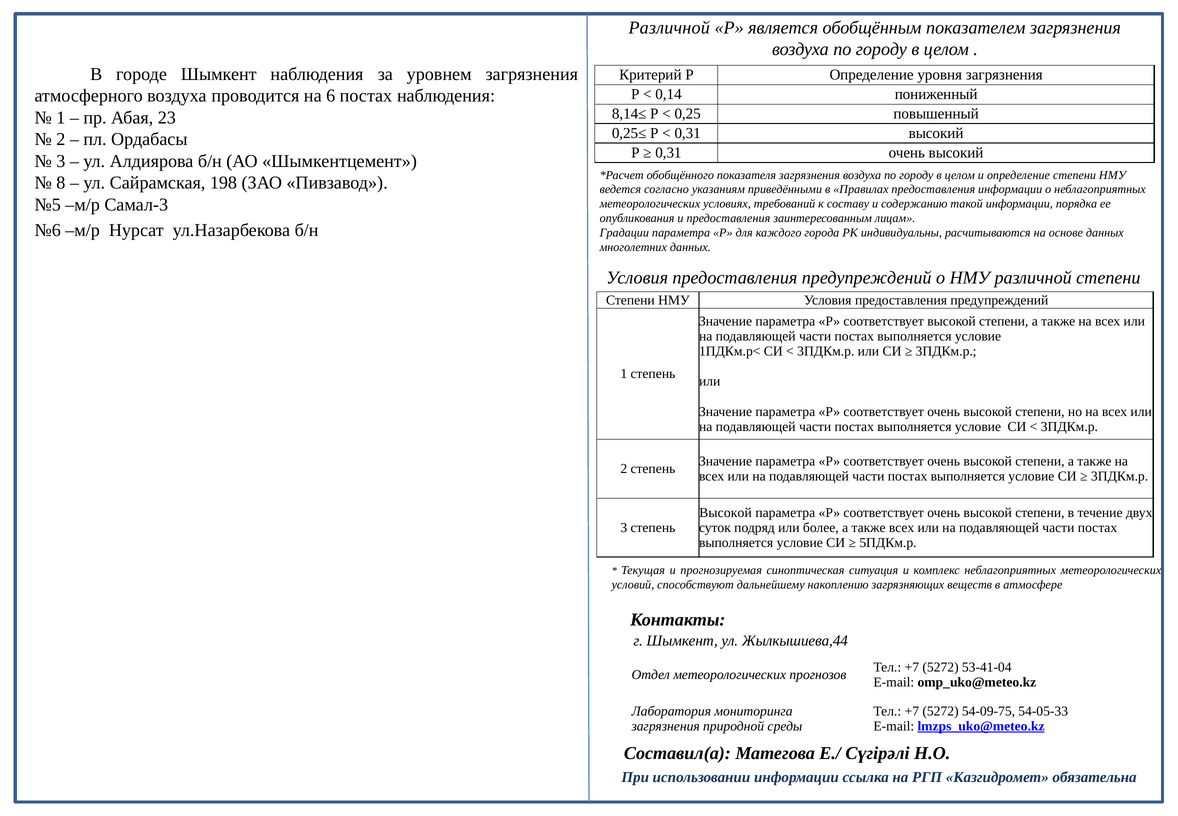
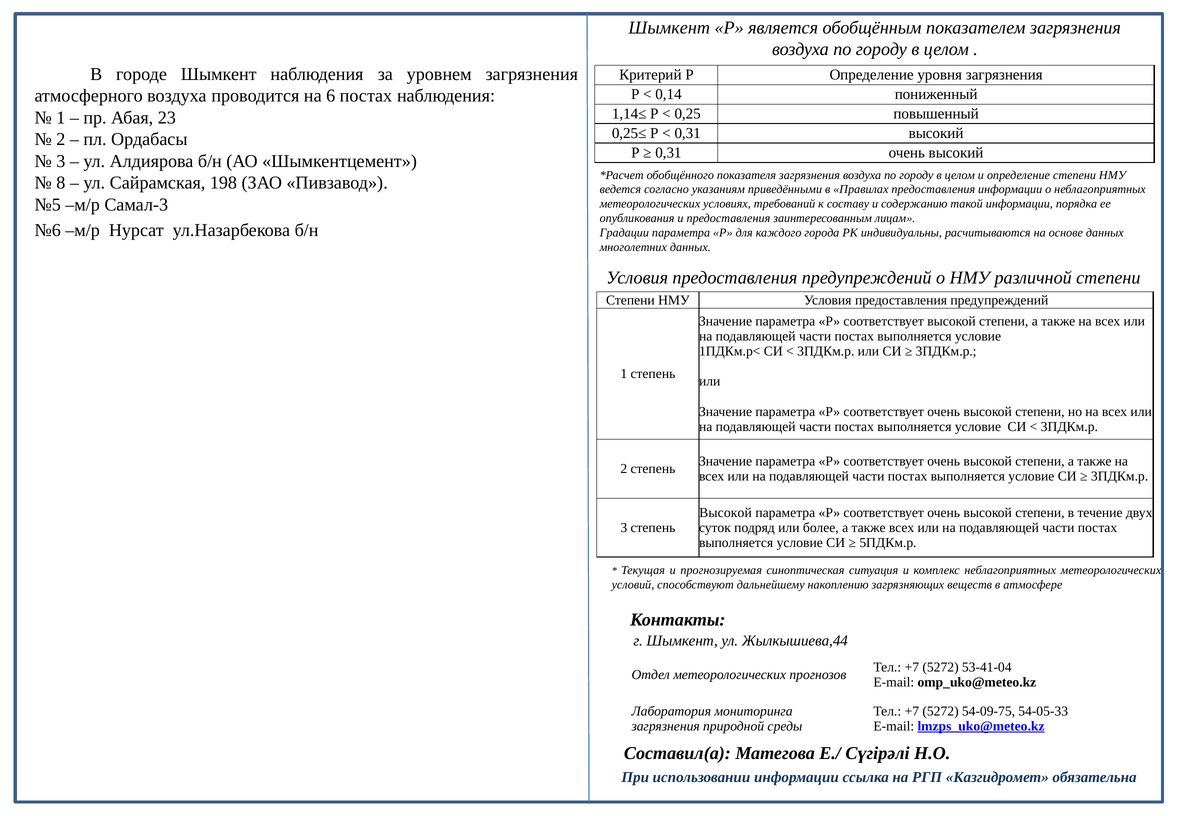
Различной at (669, 28): Различной -> Шымкент
8,14≤: 8,14≤ -> 1,14≤
